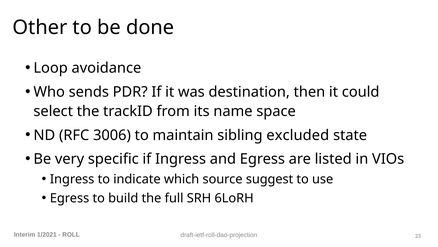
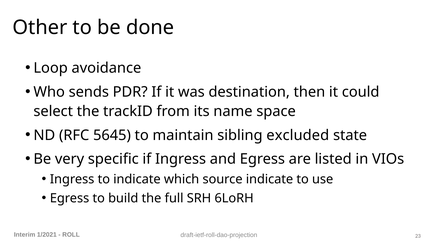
3006: 3006 -> 5645
source suggest: suggest -> indicate
